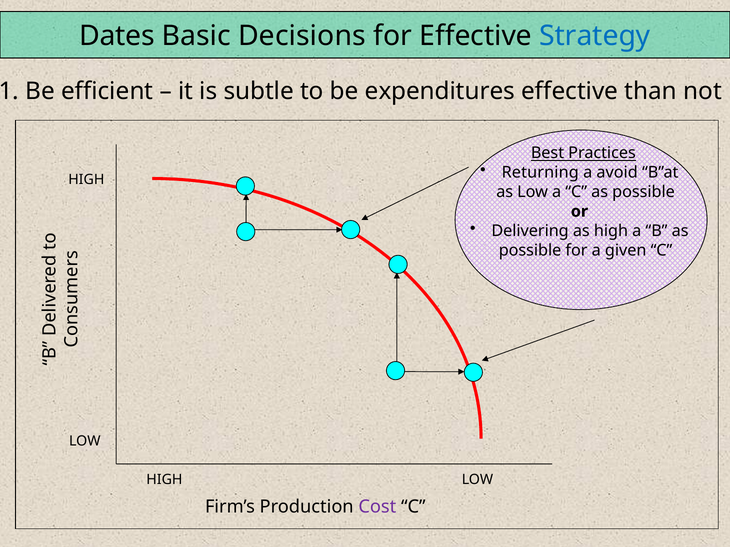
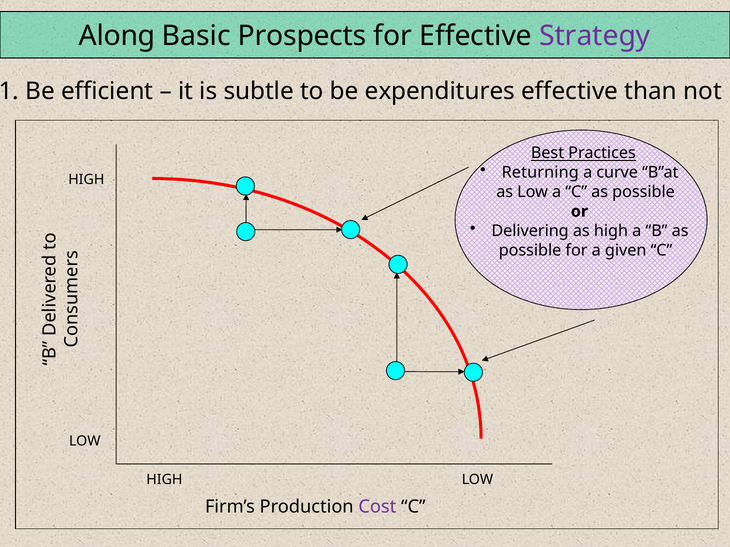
Dates: Dates -> Along
Decisions: Decisions -> Prospects
Strategy colour: blue -> purple
avoid: avoid -> curve
